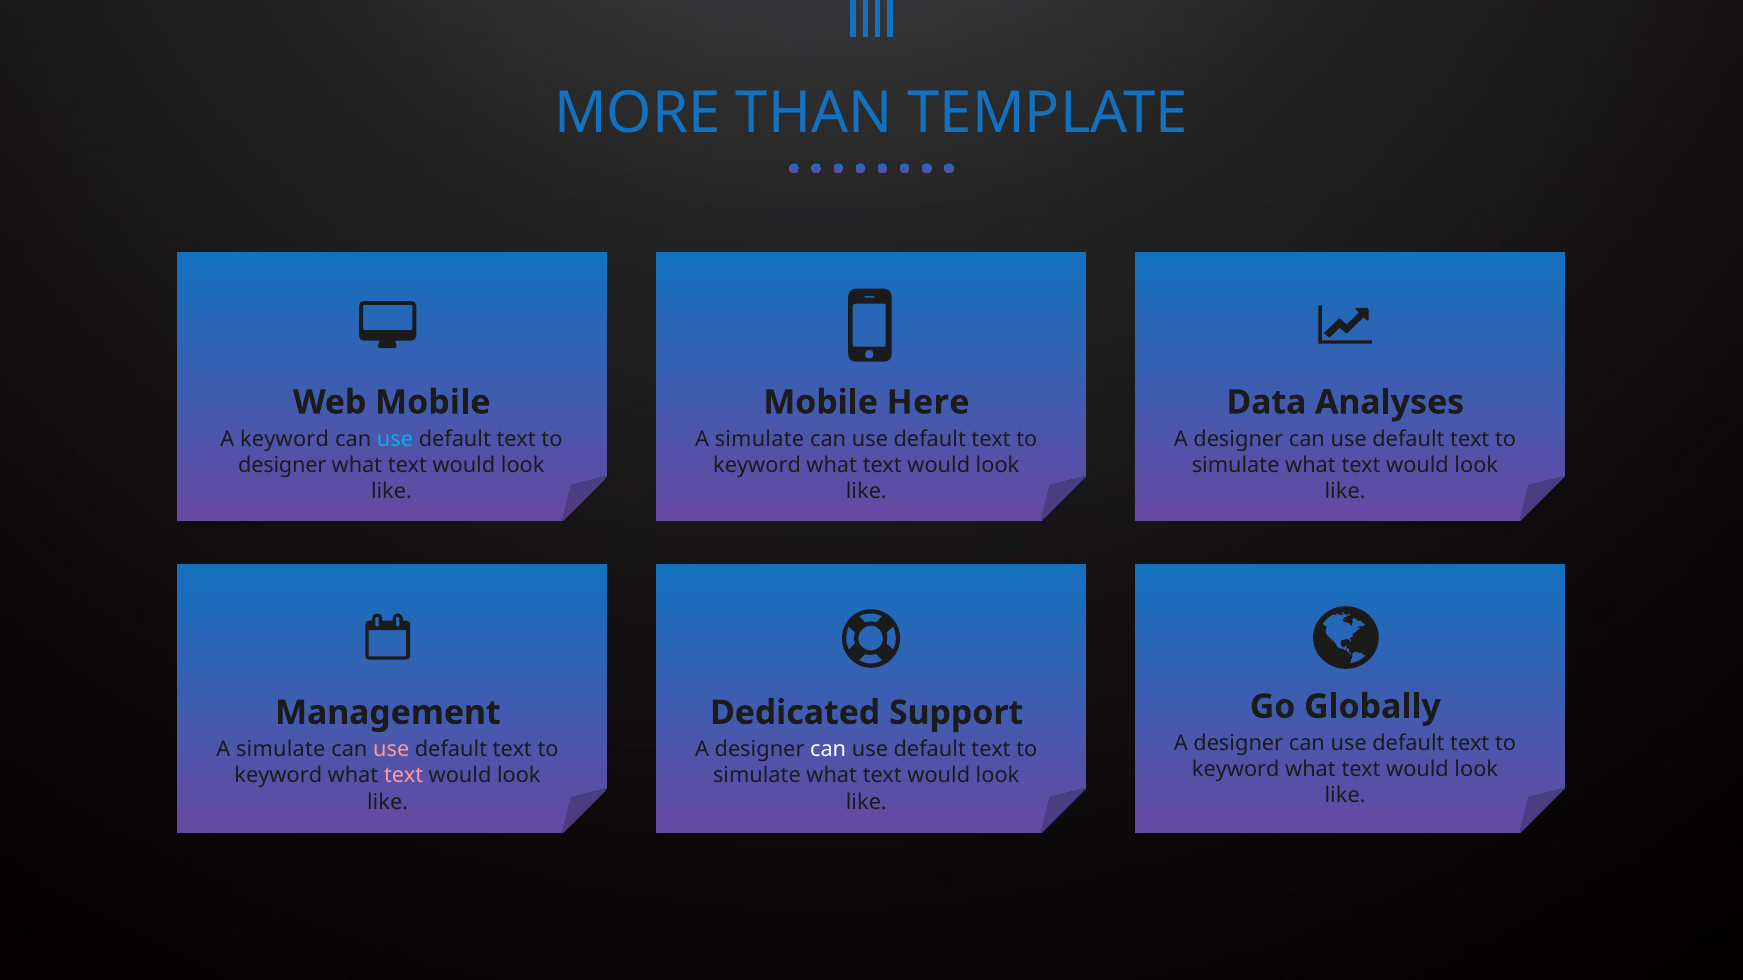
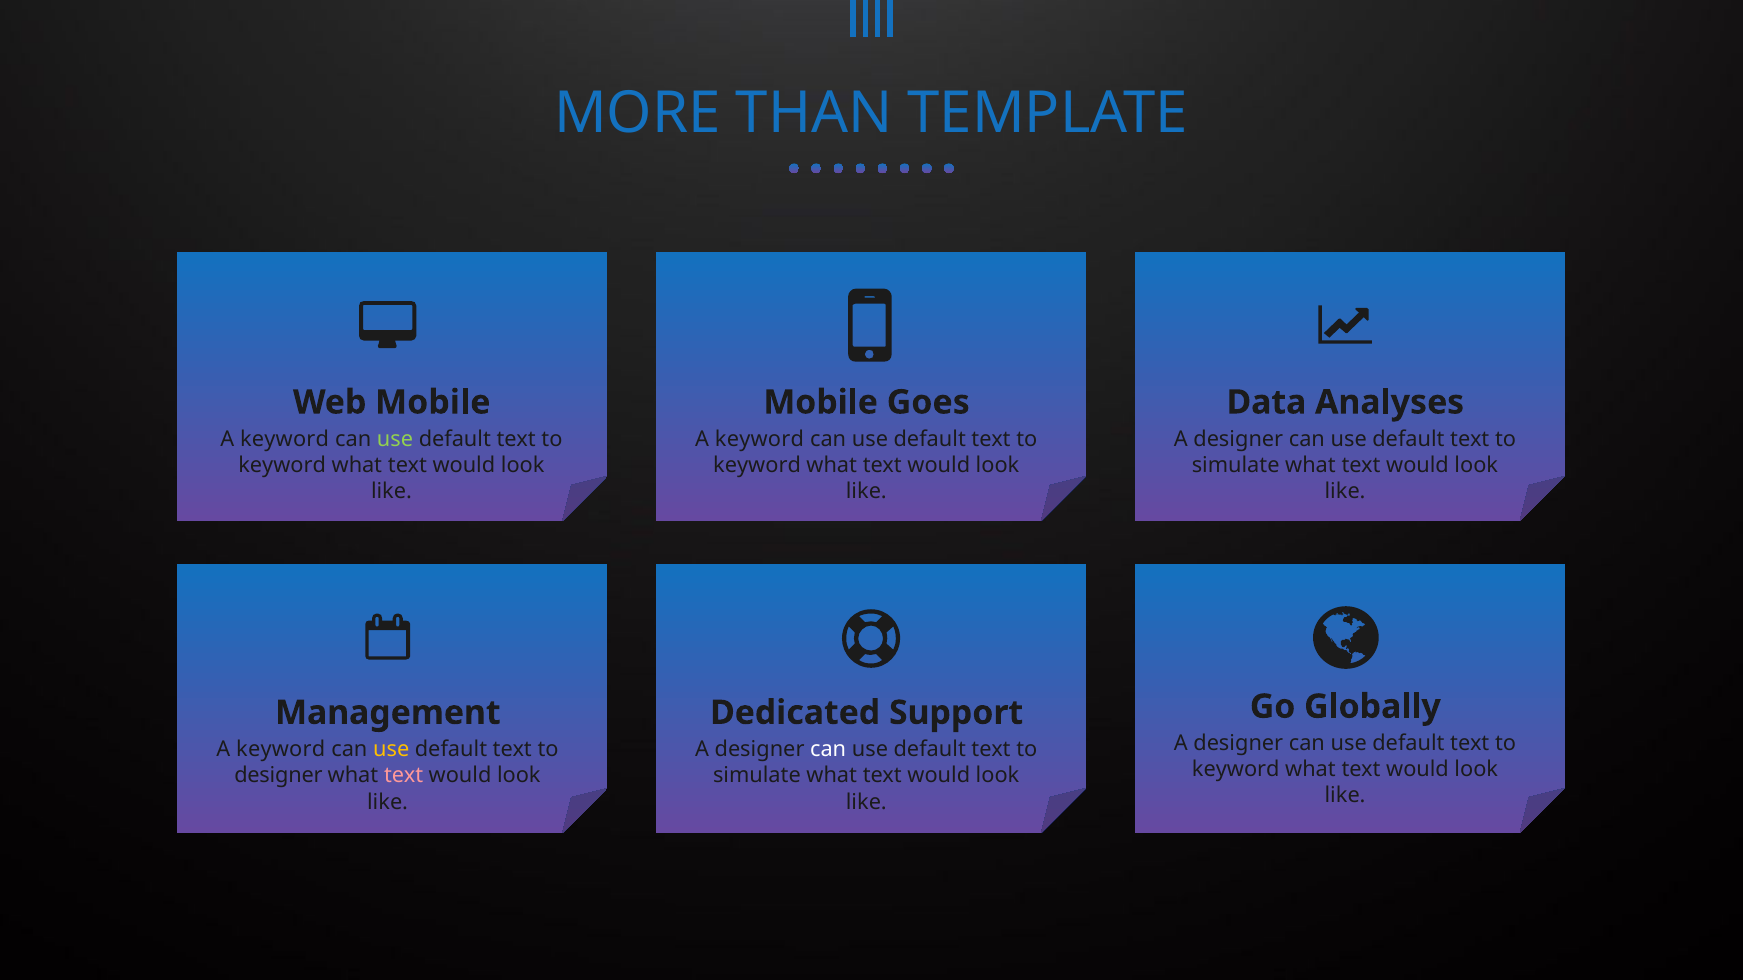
Here: Here -> Goes
use at (395, 439) colour: light blue -> light green
simulate at (759, 439): simulate -> keyword
designer at (282, 466): designer -> keyword
simulate at (281, 750): simulate -> keyword
use at (391, 750) colour: pink -> yellow
keyword at (278, 776): keyword -> designer
